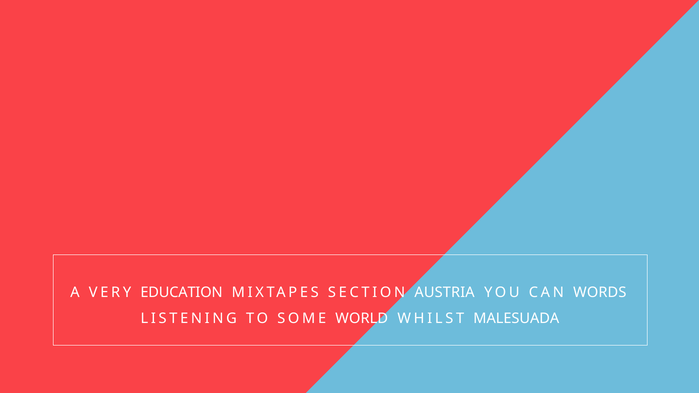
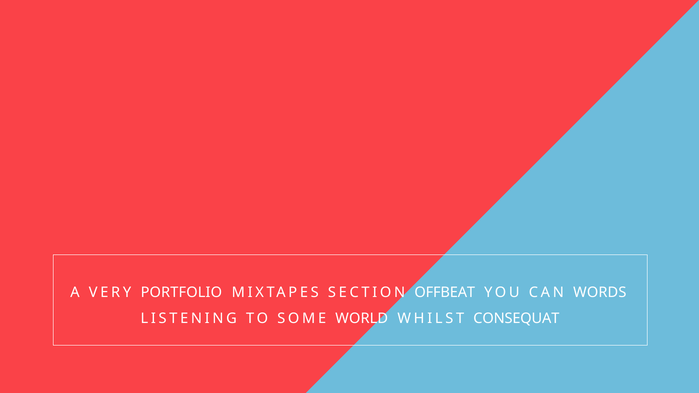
EDUCATION: EDUCATION -> PORTFOLIO
AUSTRIA: AUSTRIA -> OFFBEAT
MALESUADA: MALESUADA -> CONSEQUAT
